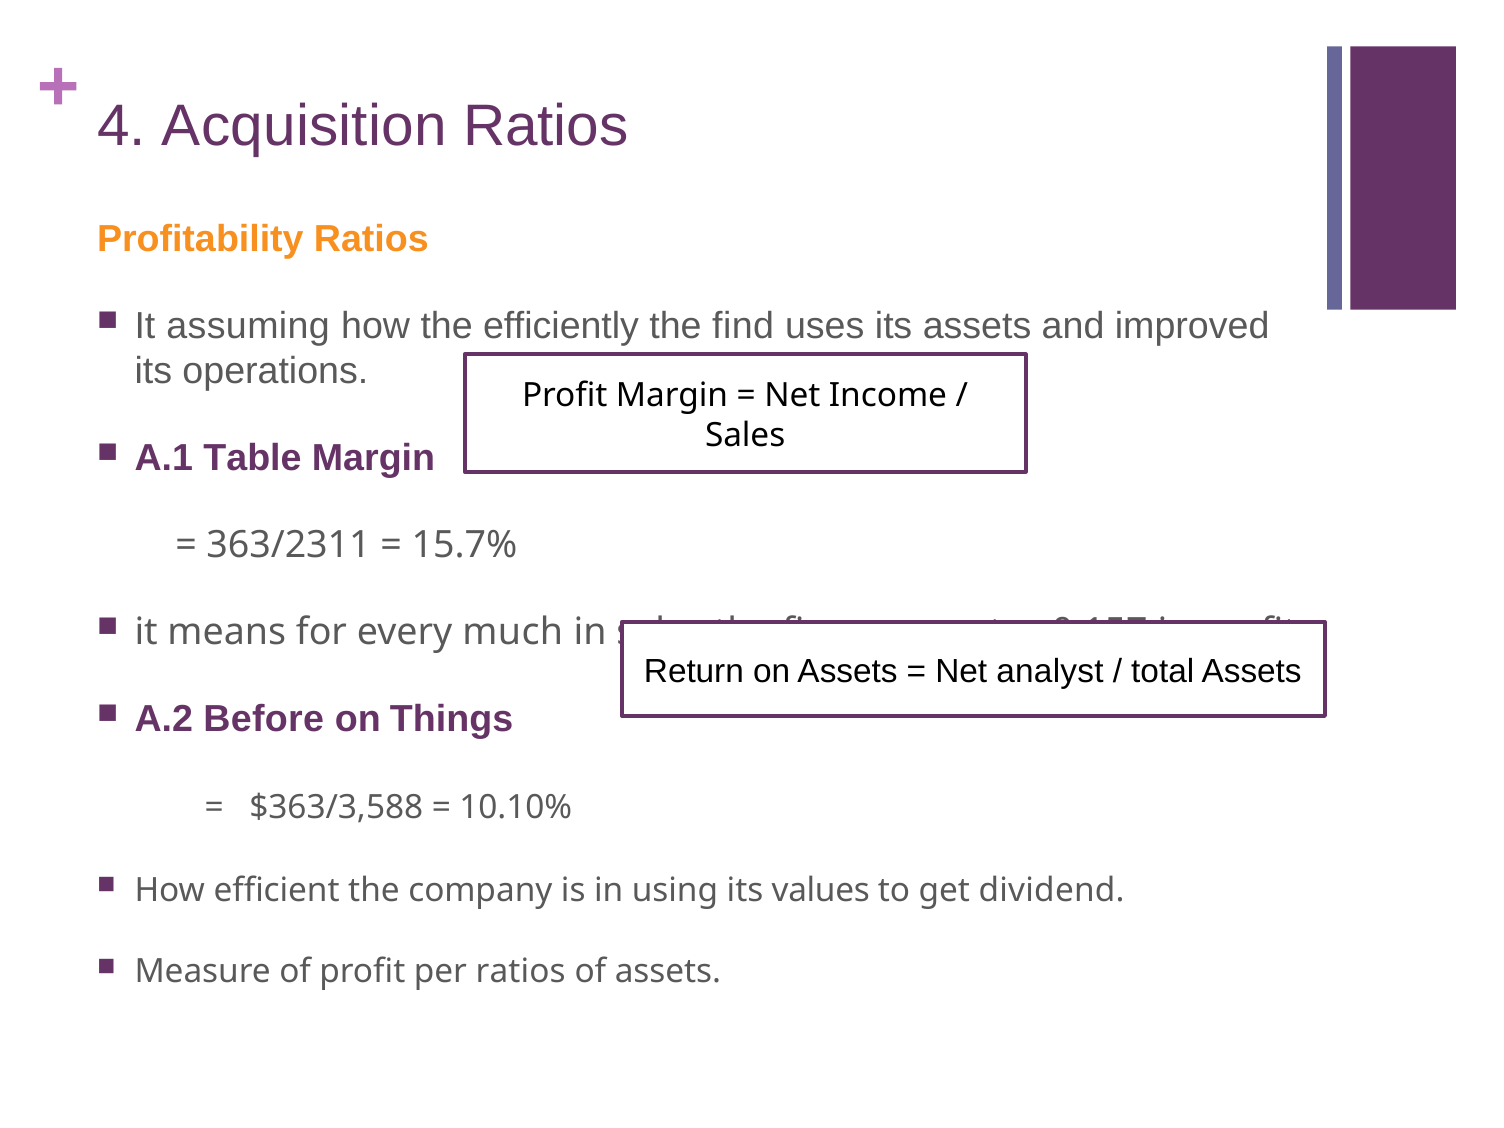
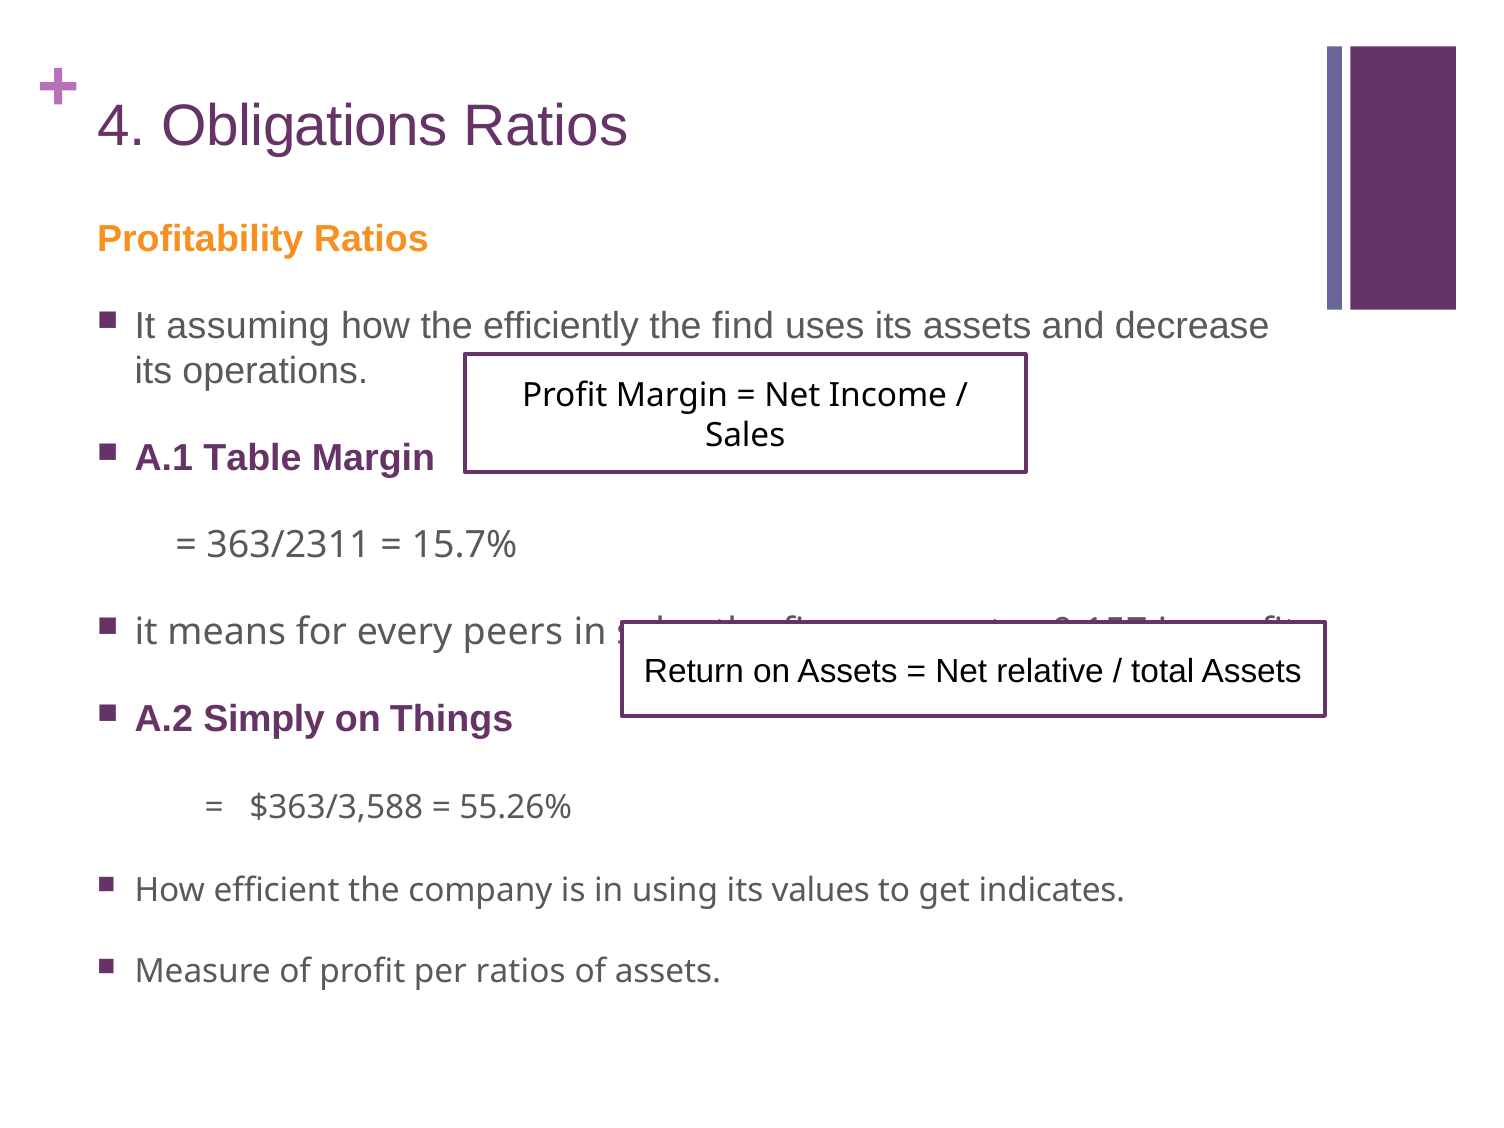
Acquisition: Acquisition -> Obligations
improved: improved -> decrease
much: much -> peers
analyst: analyst -> relative
Before: Before -> Simply
10.10%: 10.10% -> 55.26%
dividend: dividend -> indicates
